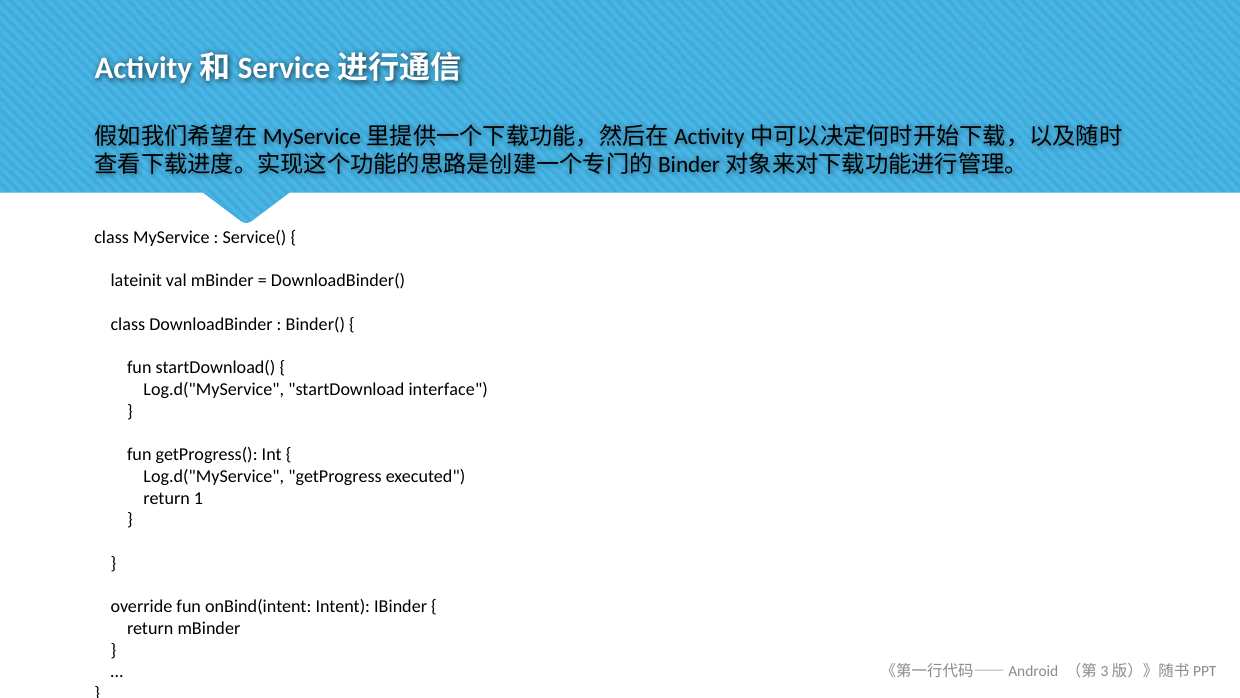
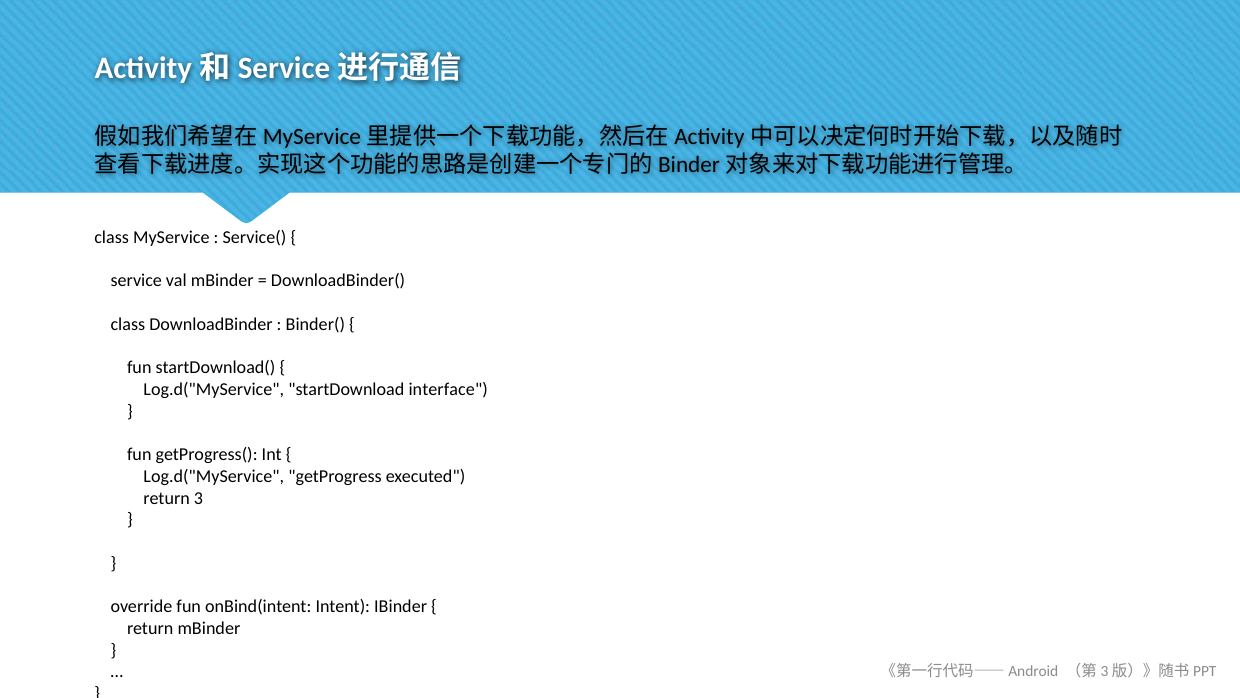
lateinit: lateinit -> service
1: 1 -> 3
